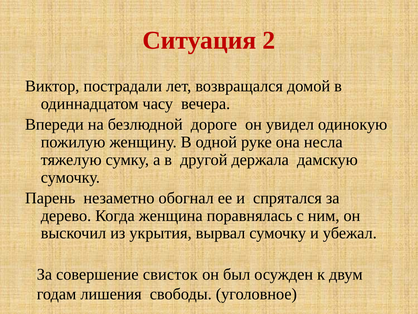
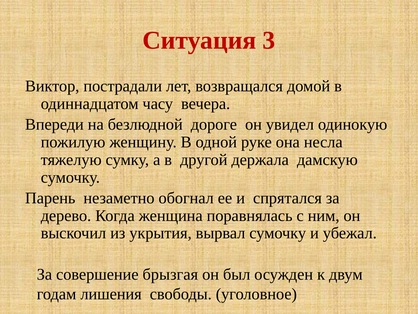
2: 2 -> 3
свисток: свисток -> брызгая
